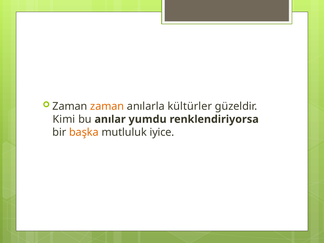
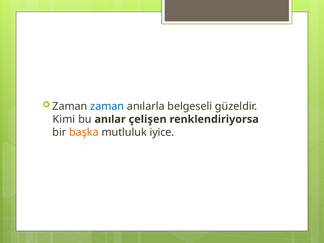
zaman at (107, 106) colour: orange -> blue
kültürler: kültürler -> belgeseli
yumdu: yumdu -> çelişen
